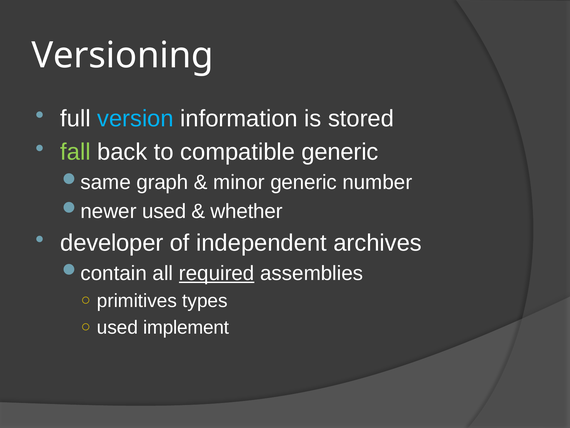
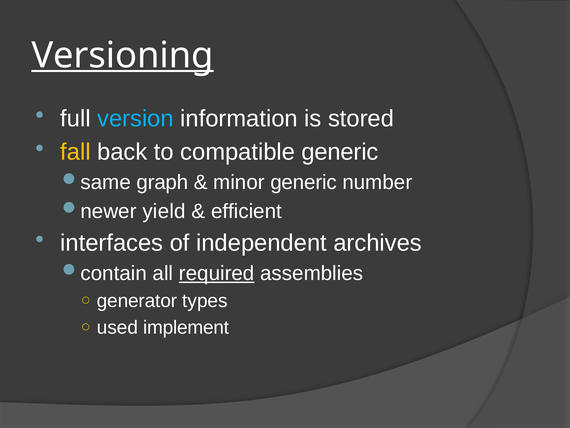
Versioning underline: none -> present
fall colour: light green -> yellow
used at (164, 211): used -> yield
whether: whether -> efficient
developer: developer -> interfaces
primitives: primitives -> generator
